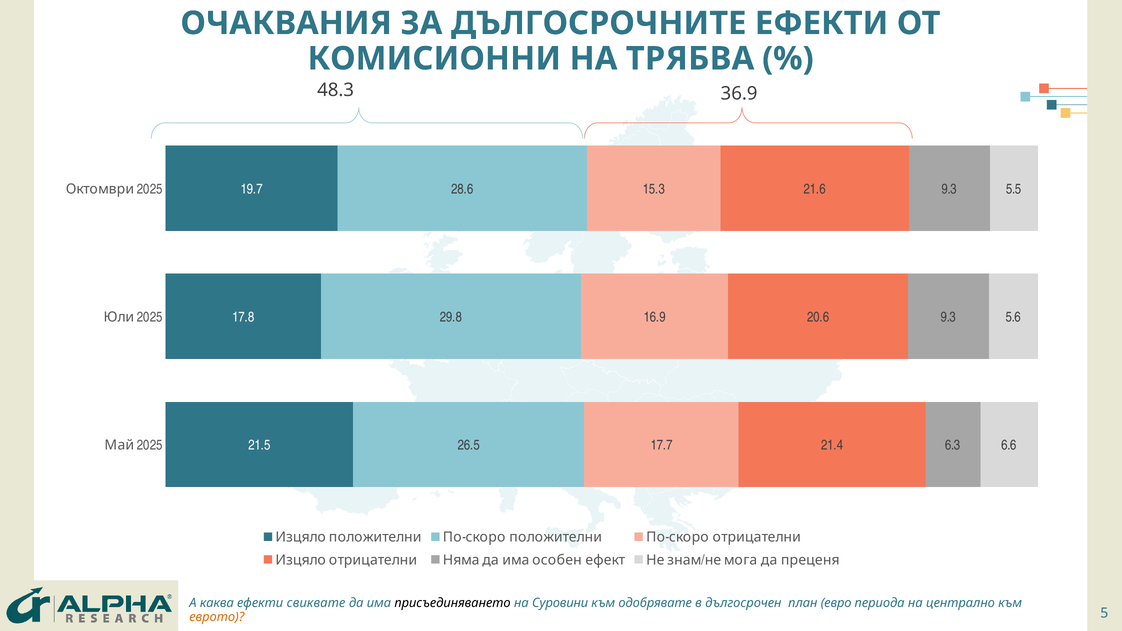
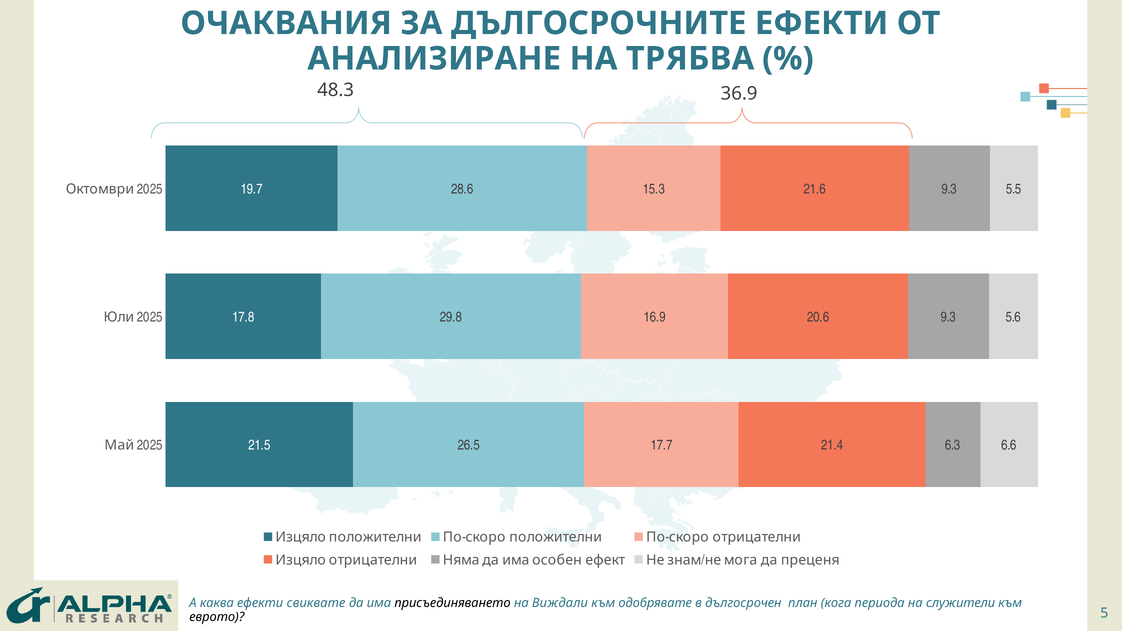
КОМИСИОННИ: КОМИСИОННИ -> АНАЛИЗИРАНЕ
Суровини: Суровини -> Виждали
евро: евро -> кога
централно: централно -> служители
еврото colour: orange -> black
